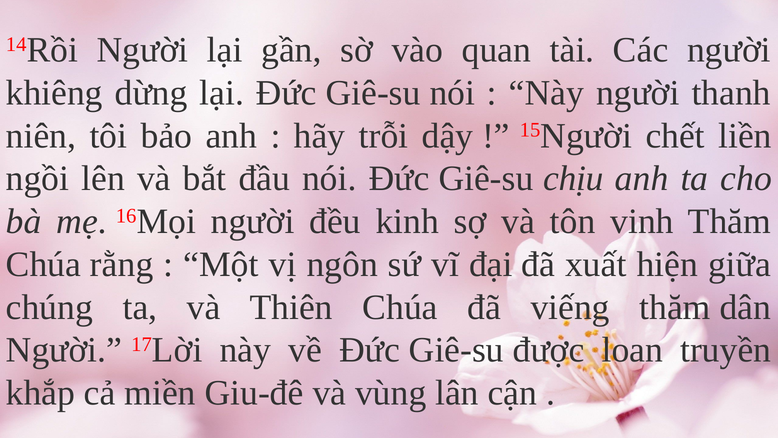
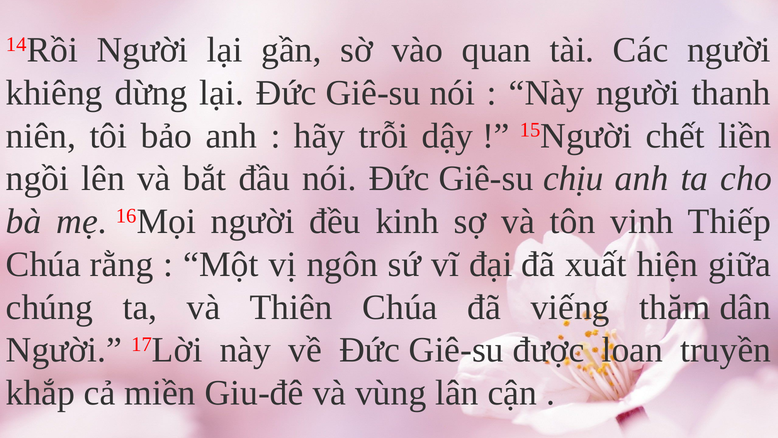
vinh Thăm: Thăm -> Thiếp
